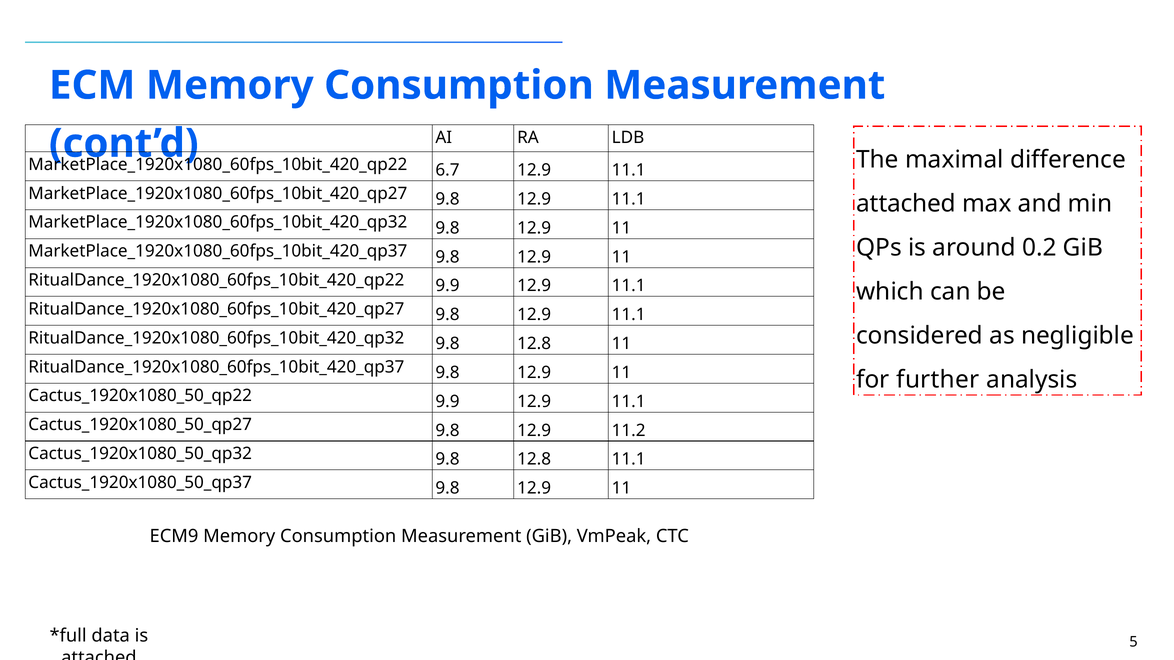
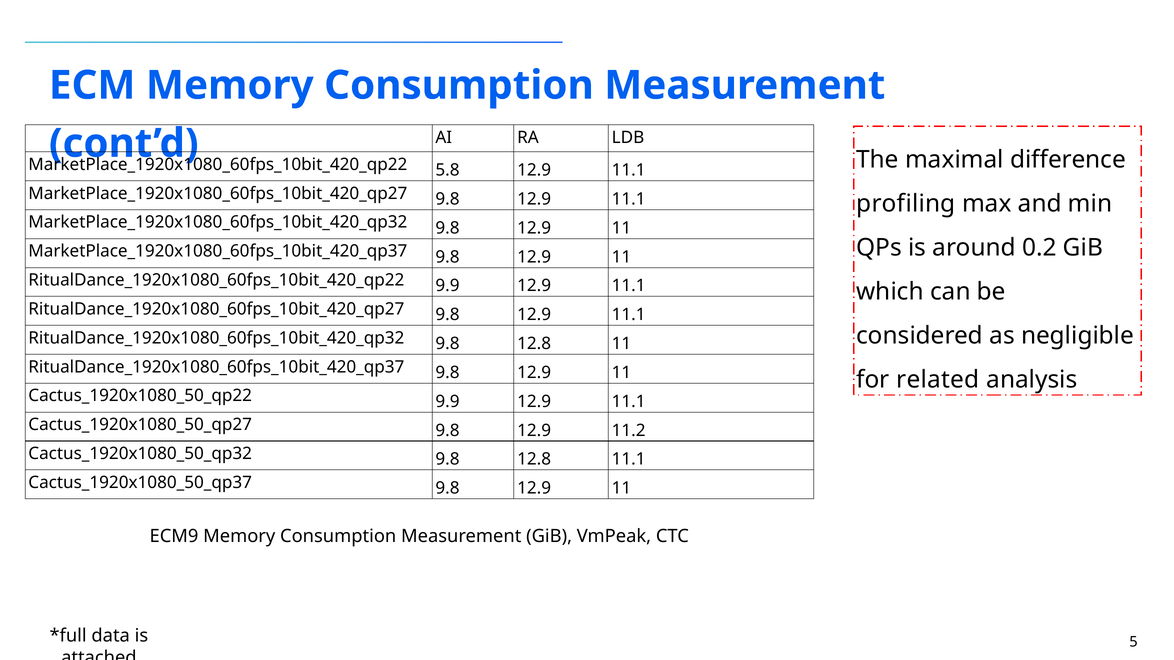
6.7: 6.7 -> 5.8
attached at (906, 204): attached -> profiling
further: further -> related
